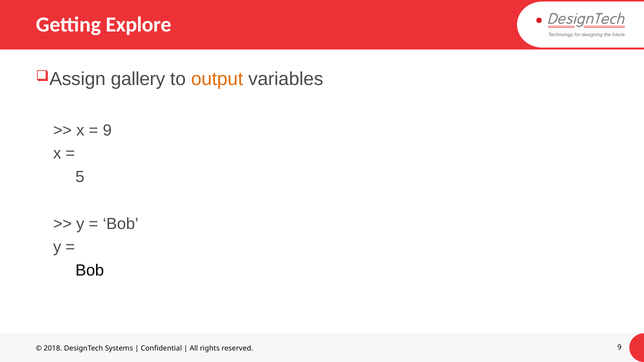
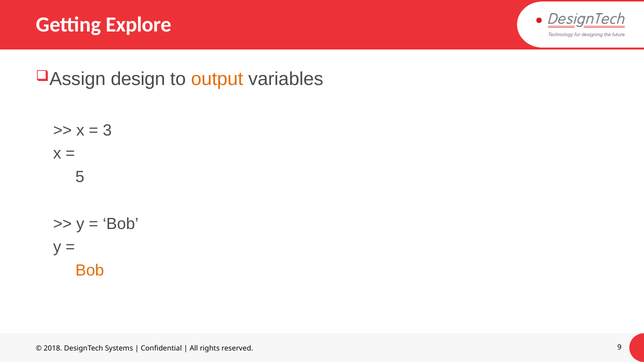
gallery: gallery -> design
9 at (107, 130): 9 -> 3
Bob at (90, 271) colour: black -> orange
